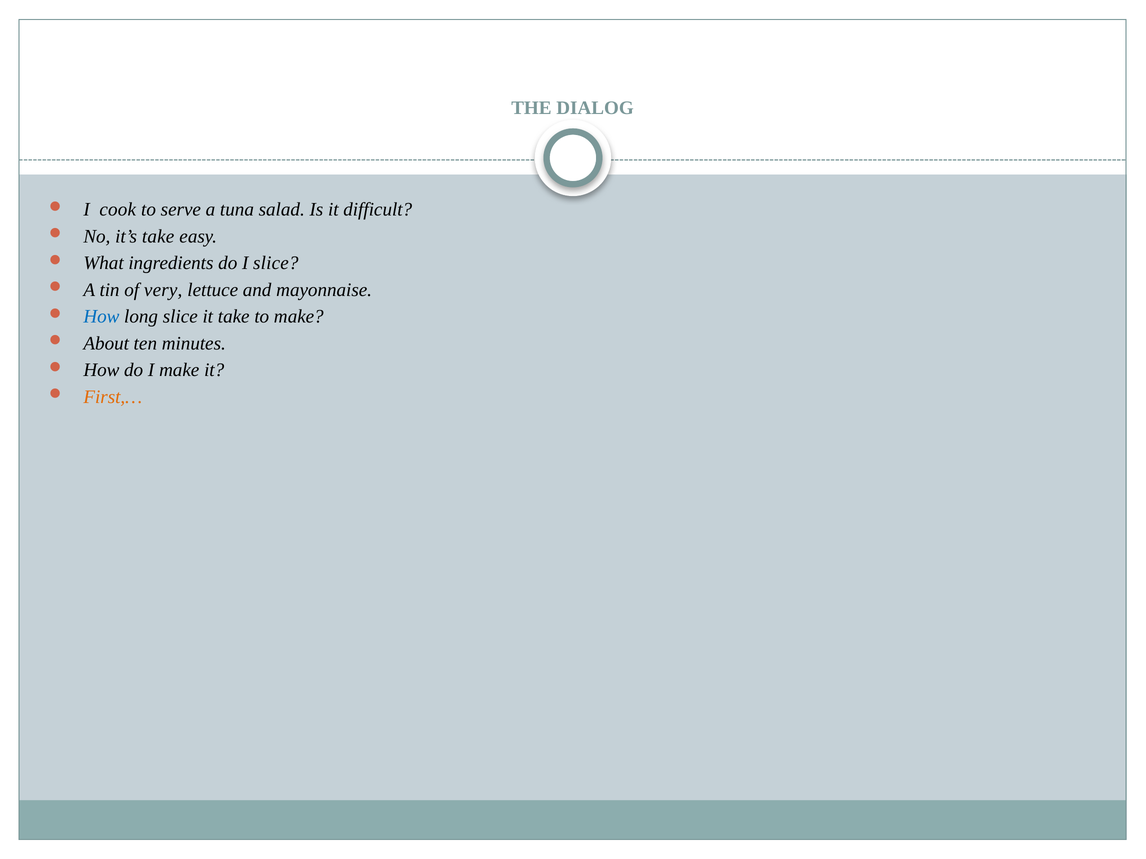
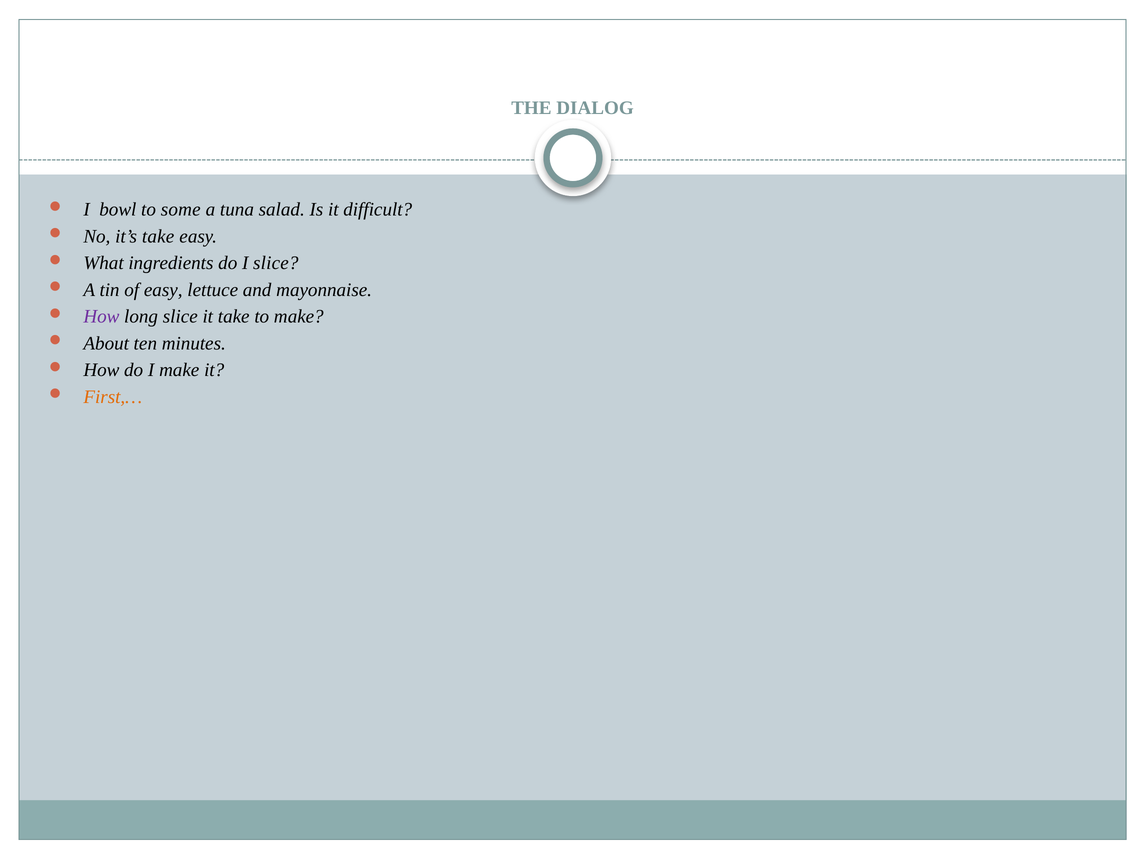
cook: cook -> bowl
serve: serve -> some
of very: very -> easy
How at (101, 317) colour: blue -> purple
